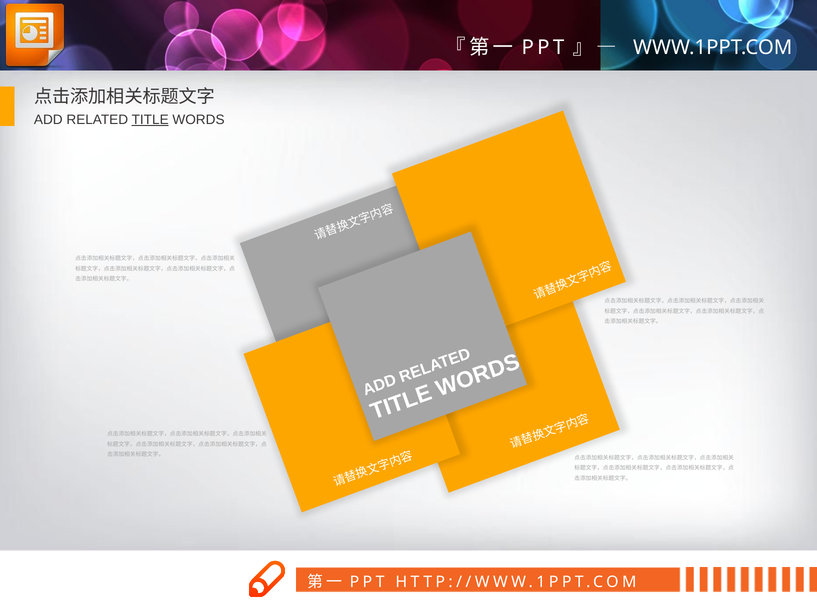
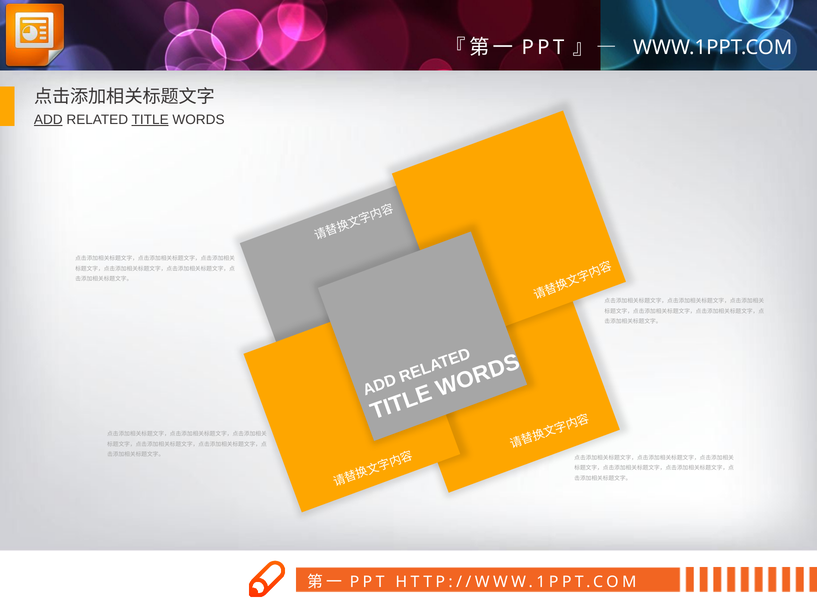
ADD underline: none -> present
